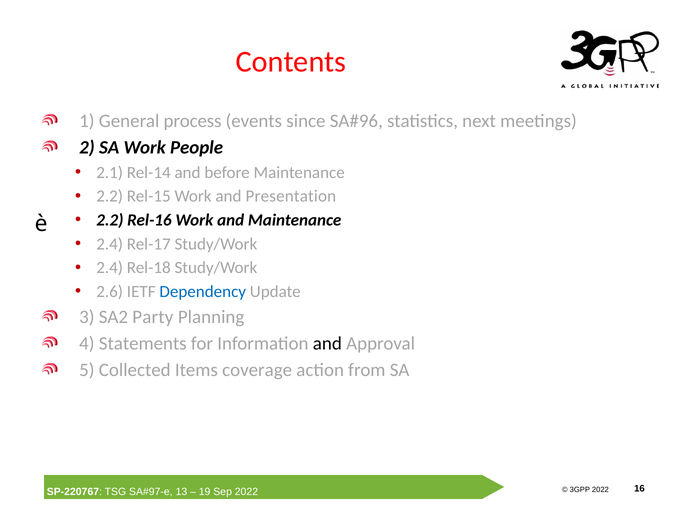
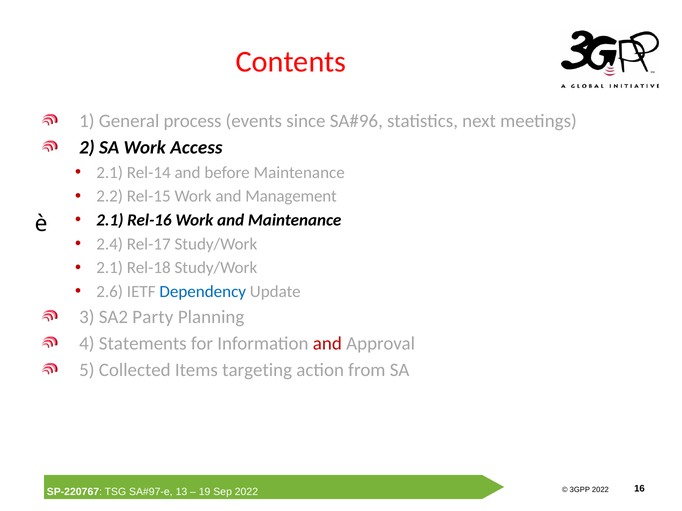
People: People -> Access
Presentation: Presentation -> Management
2.2 at (110, 220): 2.2 -> 2.1
2.4 at (110, 268): 2.4 -> 2.1
and at (327, 344) colour: black -> red
coverage: coverage -> targeting
